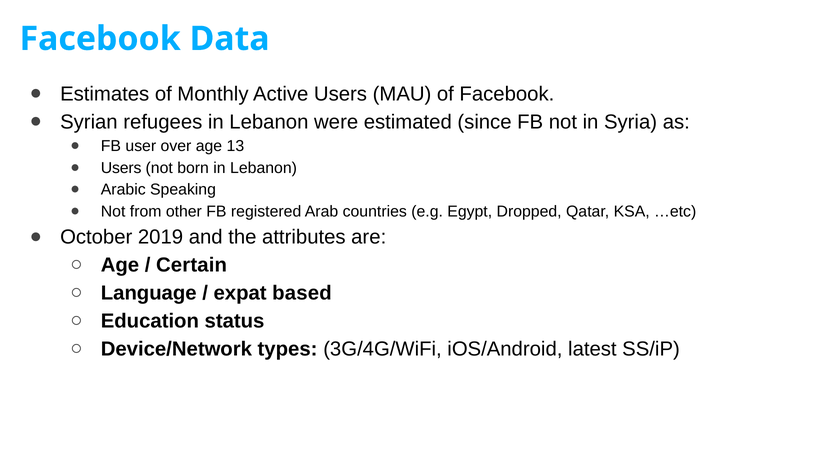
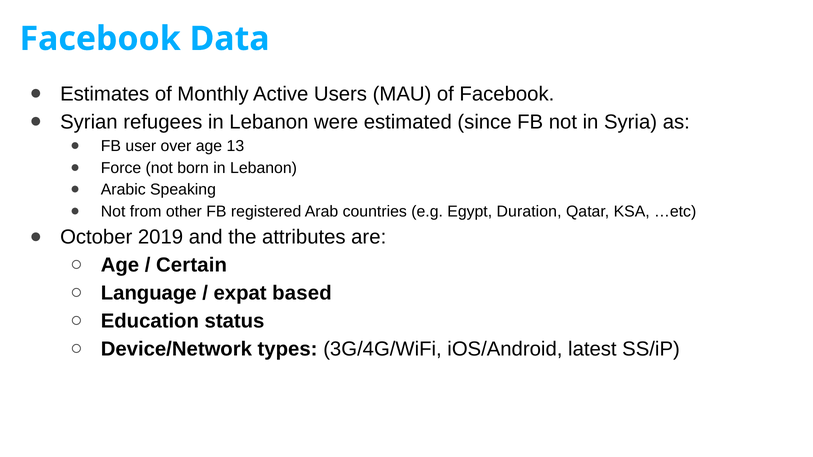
Users at (121, 168): Users -> Force
Dropped: Dropped -> Duration
